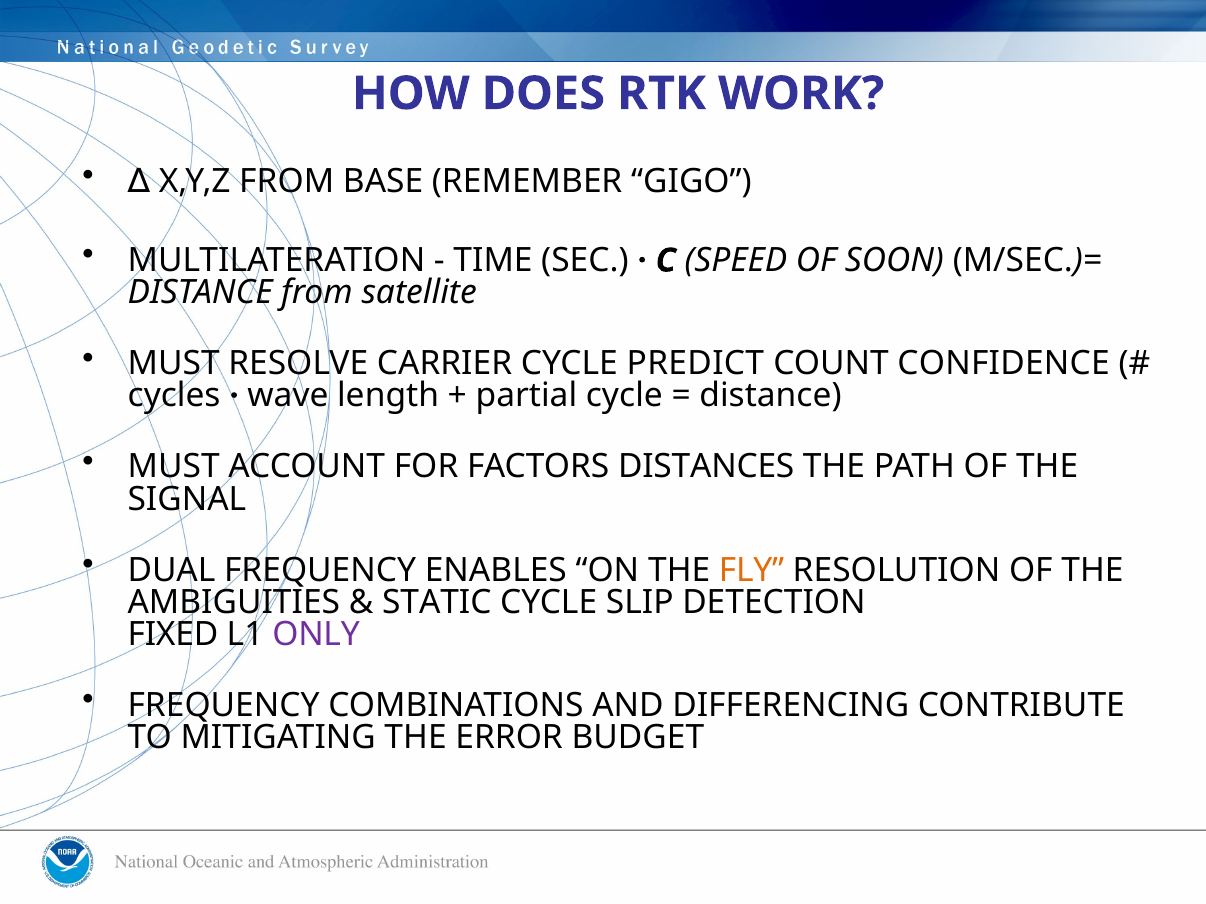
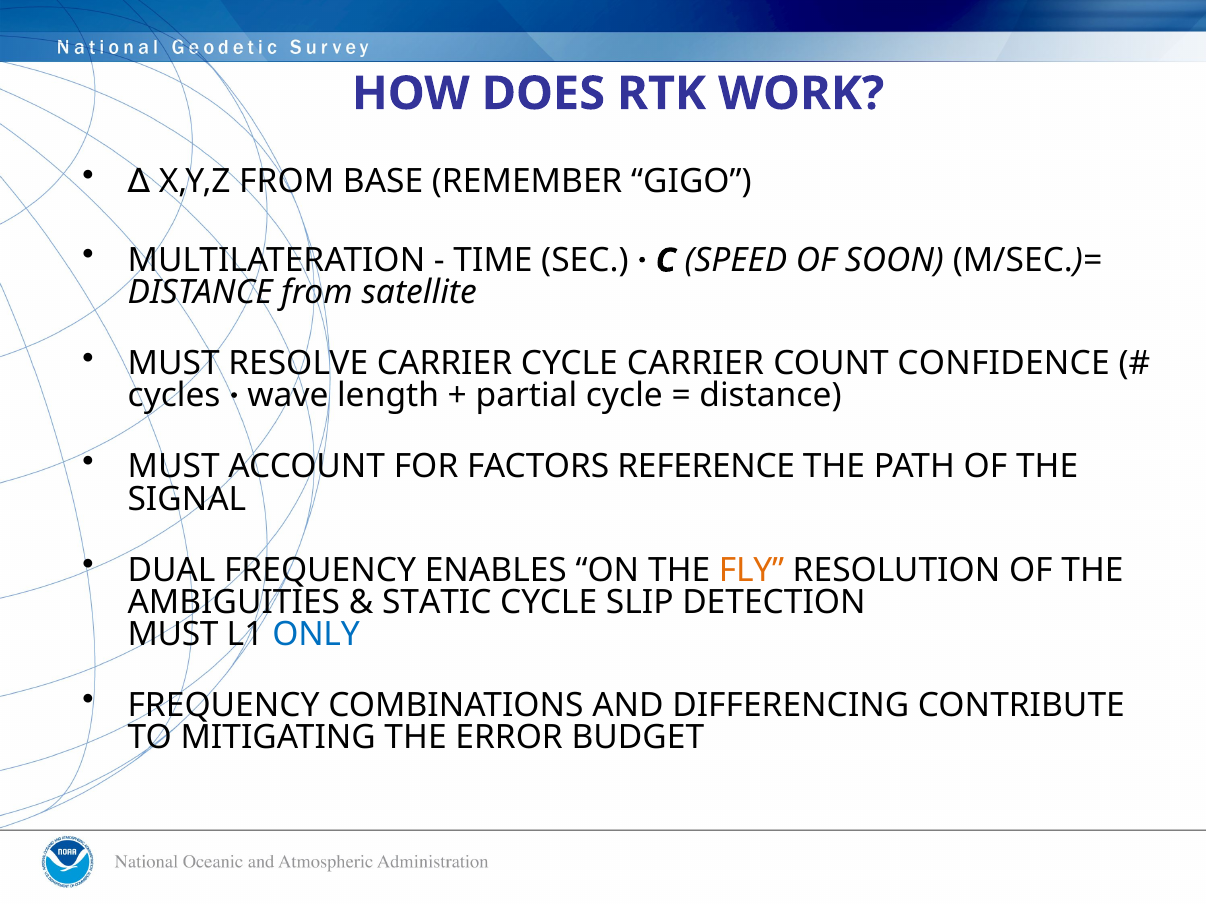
CYCLE PREDICT: PREDICT -> CARRIER
DISTANCES: DISTANCES -> REFERENCE
FIXED at (173, 635): FIXED -> MUST
ONLY colour: purple -> blue
